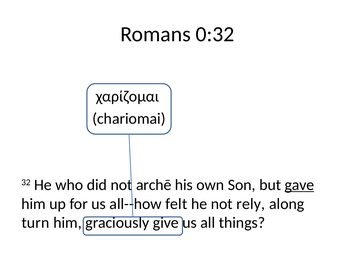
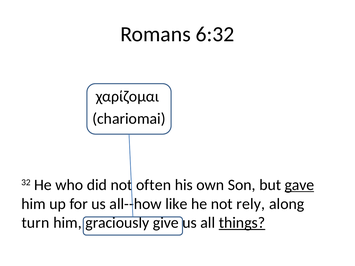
0:32: 0:32 -> 6:32
archē: archē -> often
felt: felt -> like
things underline: none -> present
